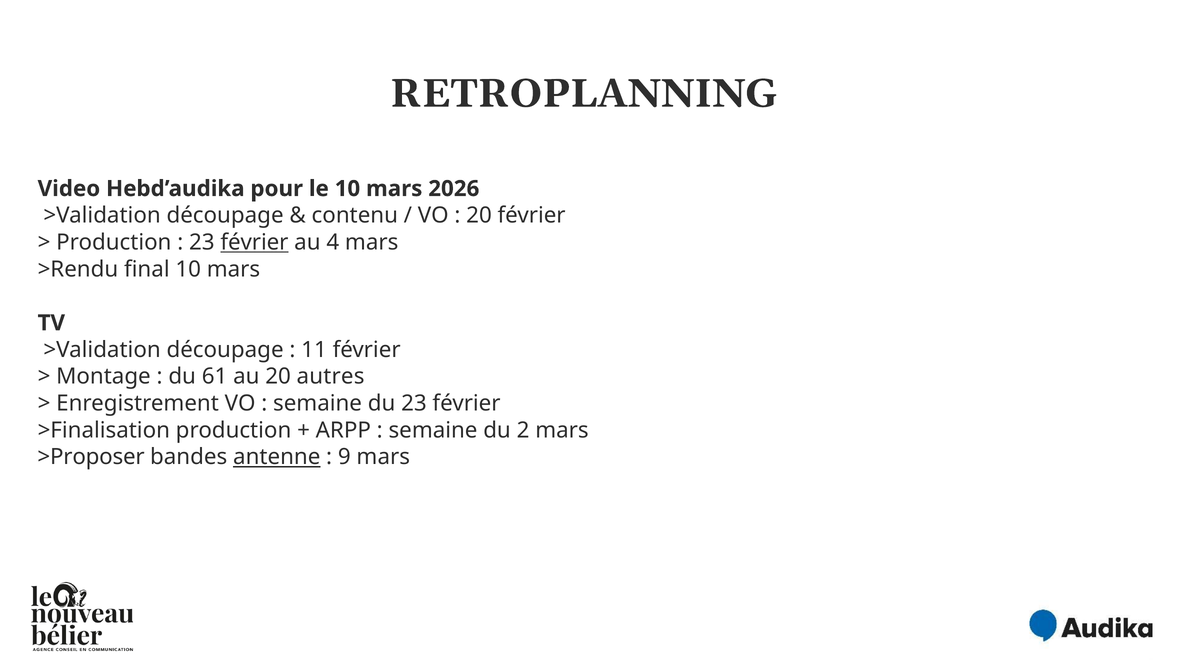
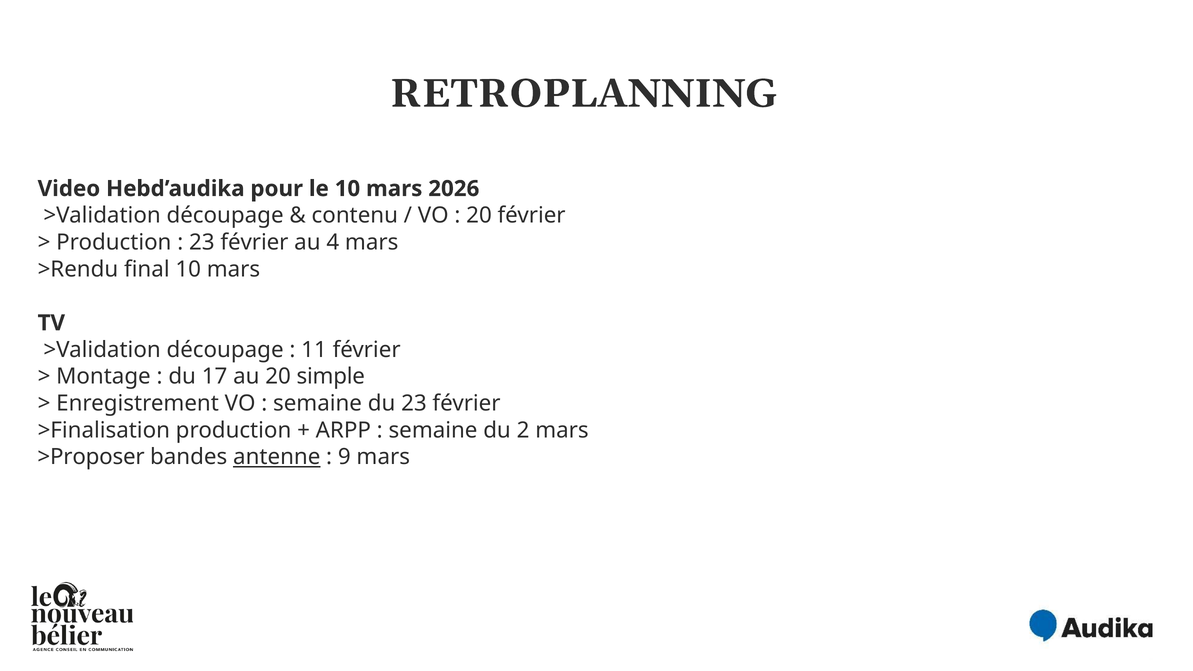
février at (254, 242) underline: present -> none
61: 61 -> 17
autres: autres -> simple
